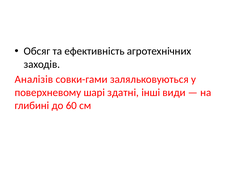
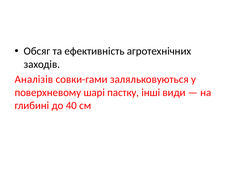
здатні: здатні -> пастку
60: 60 -> 40
